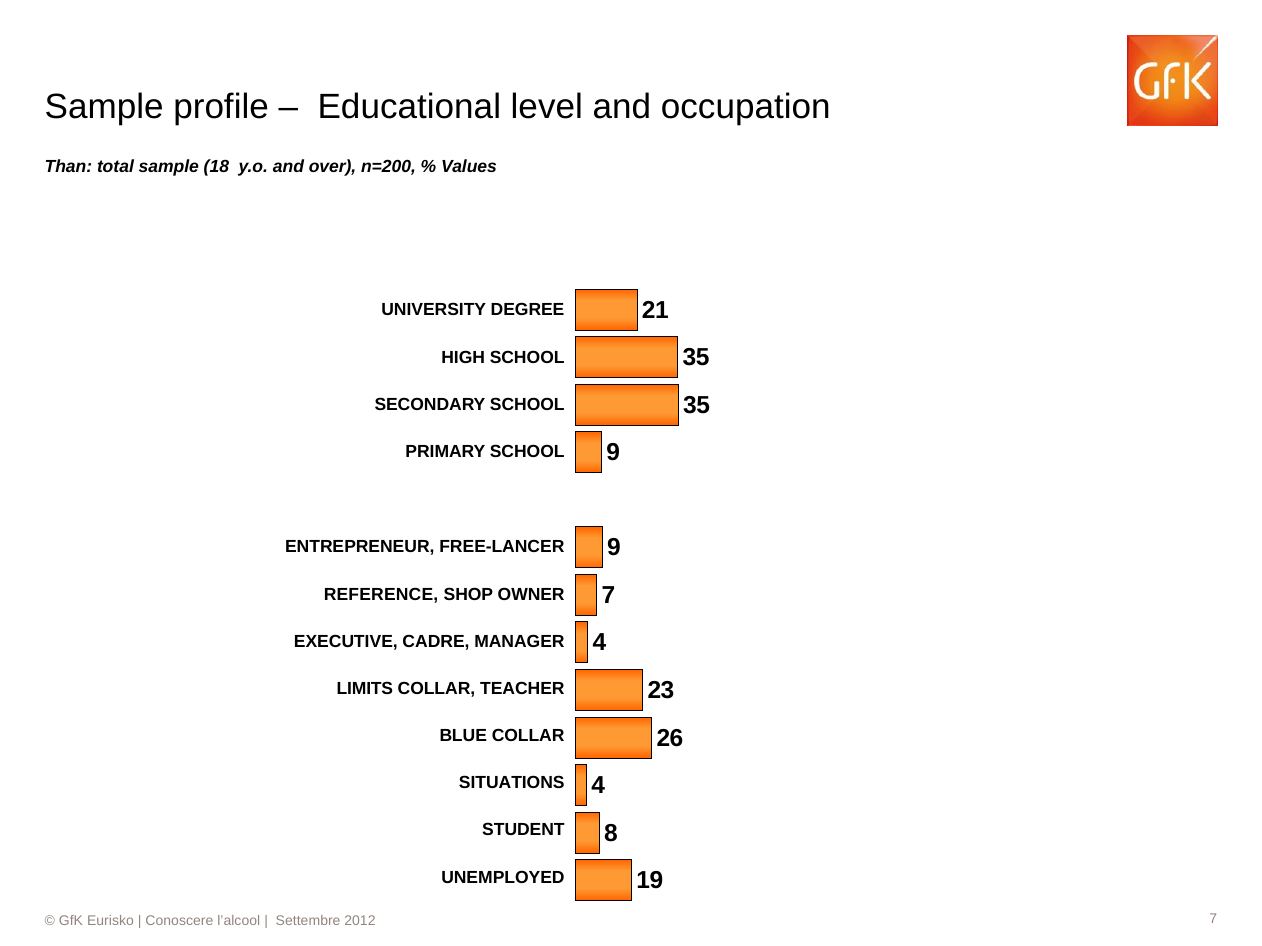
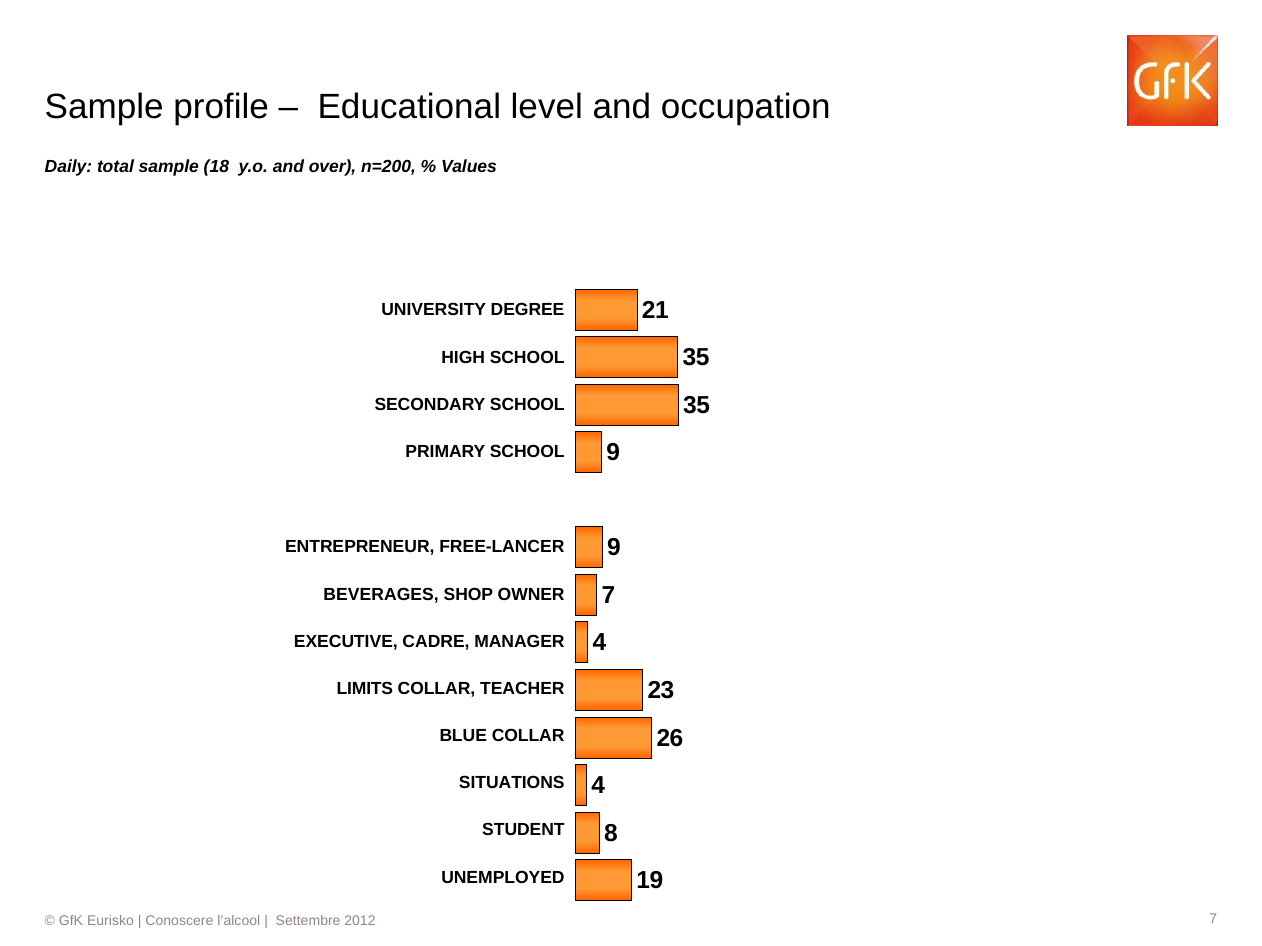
Than: Than -> Daily
REFERENCE: REFERENCE -> BEVERAGES
